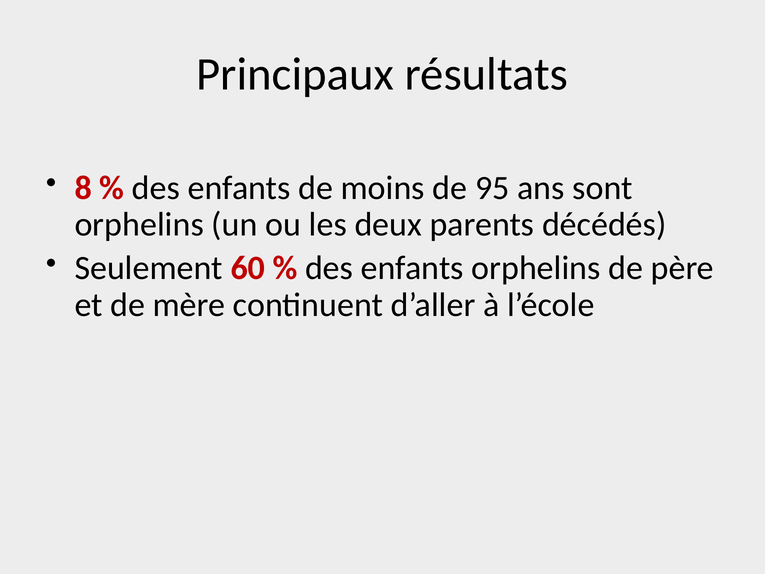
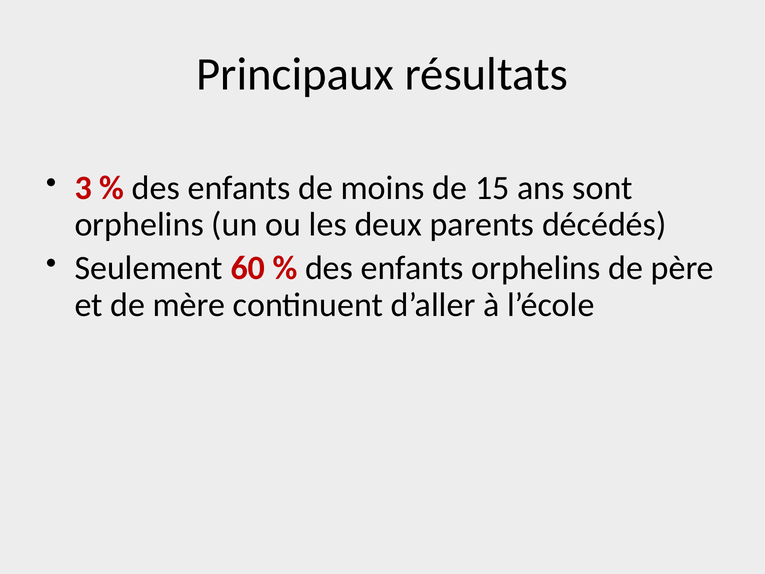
8: 8 -> 3
95: 95 -> 15
